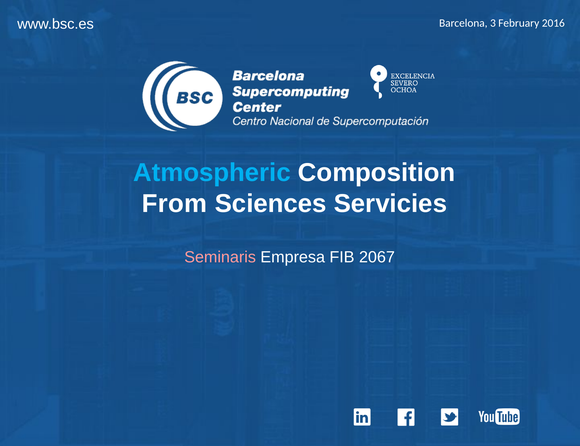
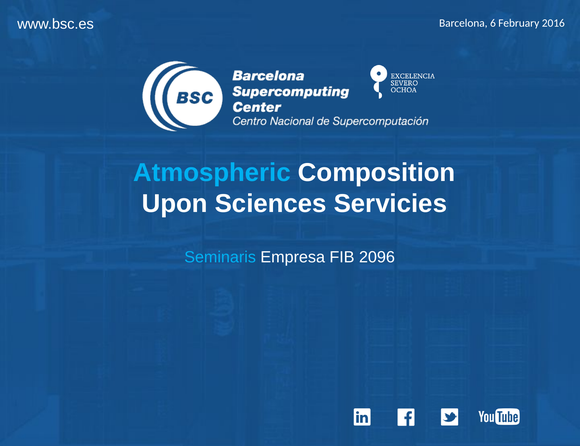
3: 3 -> 6
From: From -> Upon
Seminaris colour: pink -> light blue
2067: 2067 -> 2096
